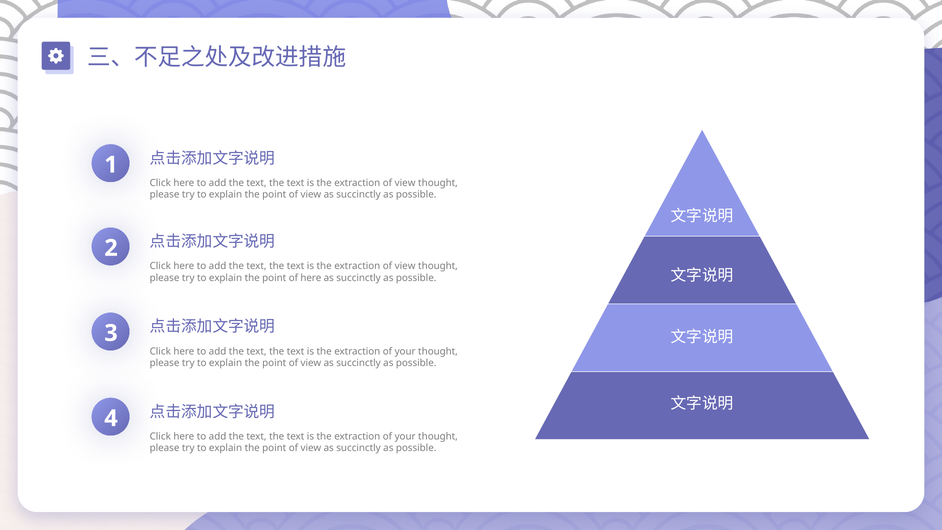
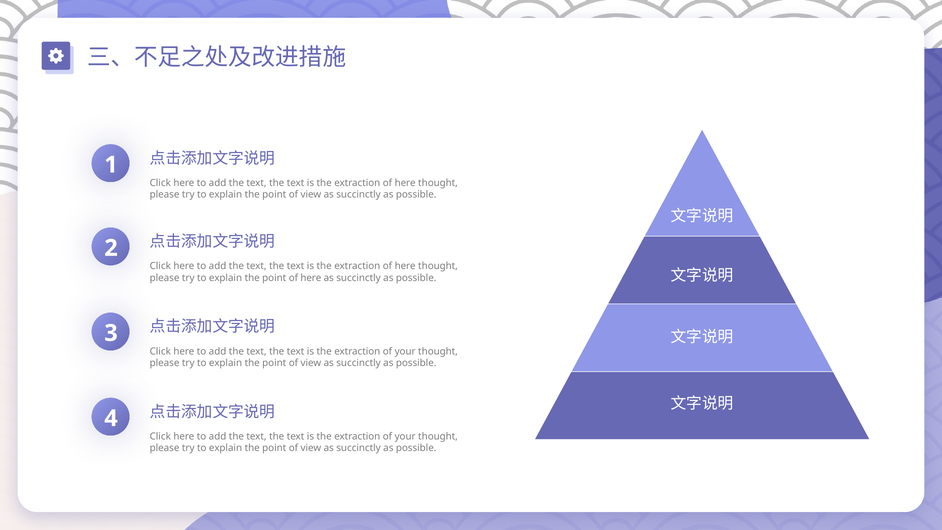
view at (405, 183): view -> here
view at (405, 266): view -> here
